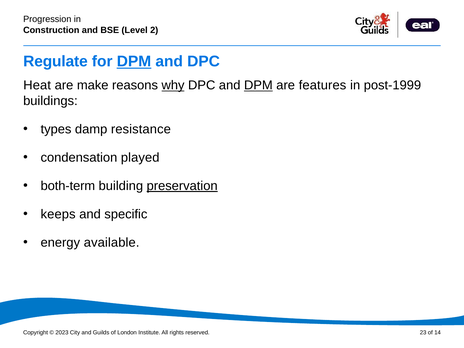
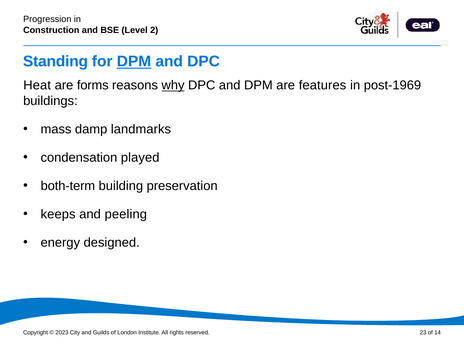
Regulate: Regulate -> Standing
make: make -> forms
DPM at (258, 85) underline: present -> none
post-1999: post-1999 -> post-1969
types: types -> mass
resistance: resistance -> landmarks
preservation underline: present -> none
specific: specific -> peeling
available: available -> designed
